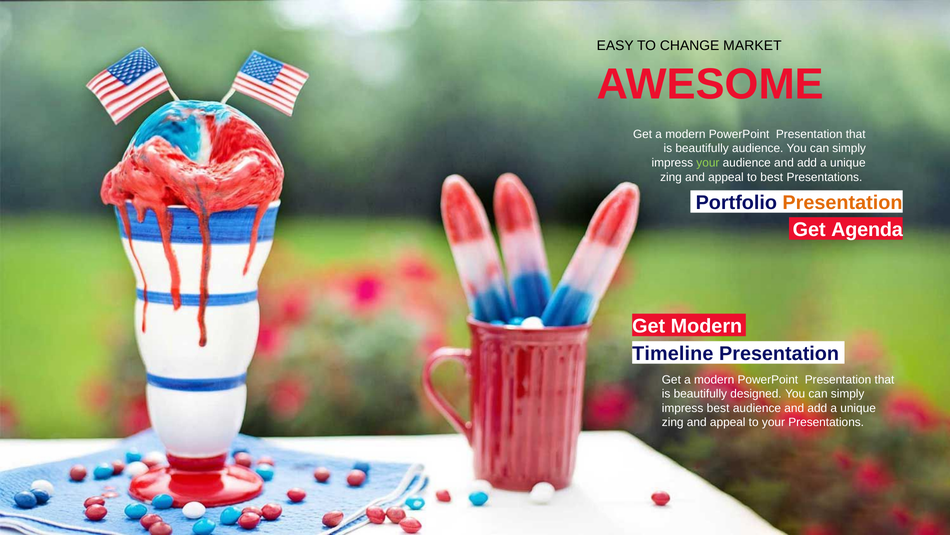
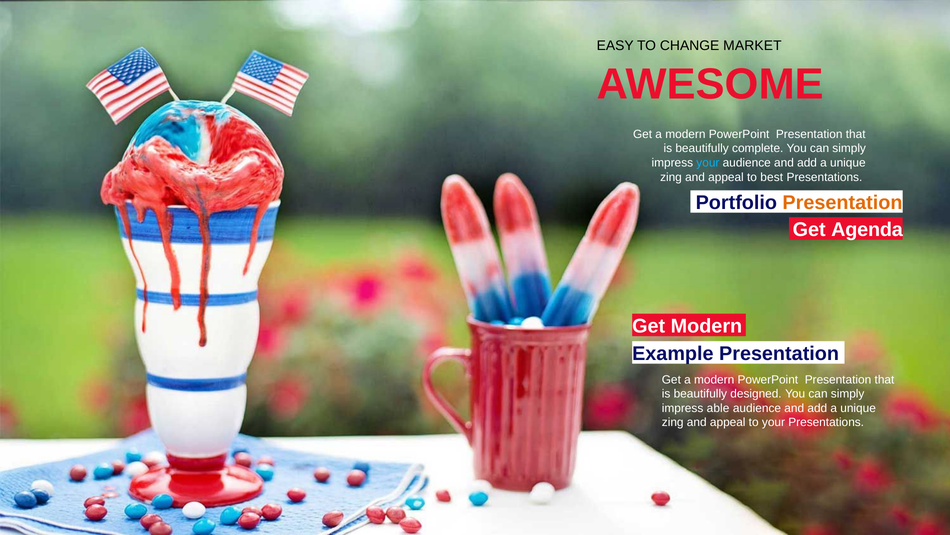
beautifully audience: audience -> complete
your at (708, 163) colour: light green -> light blue
Timeline: Timeline -> Example
impress best: best -> able
